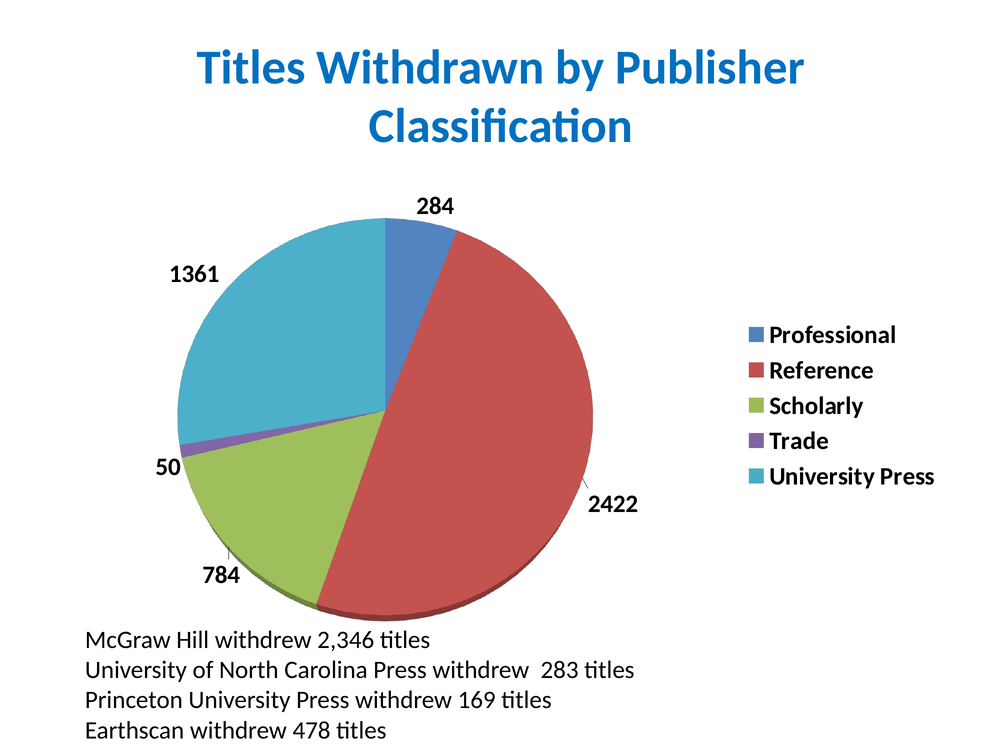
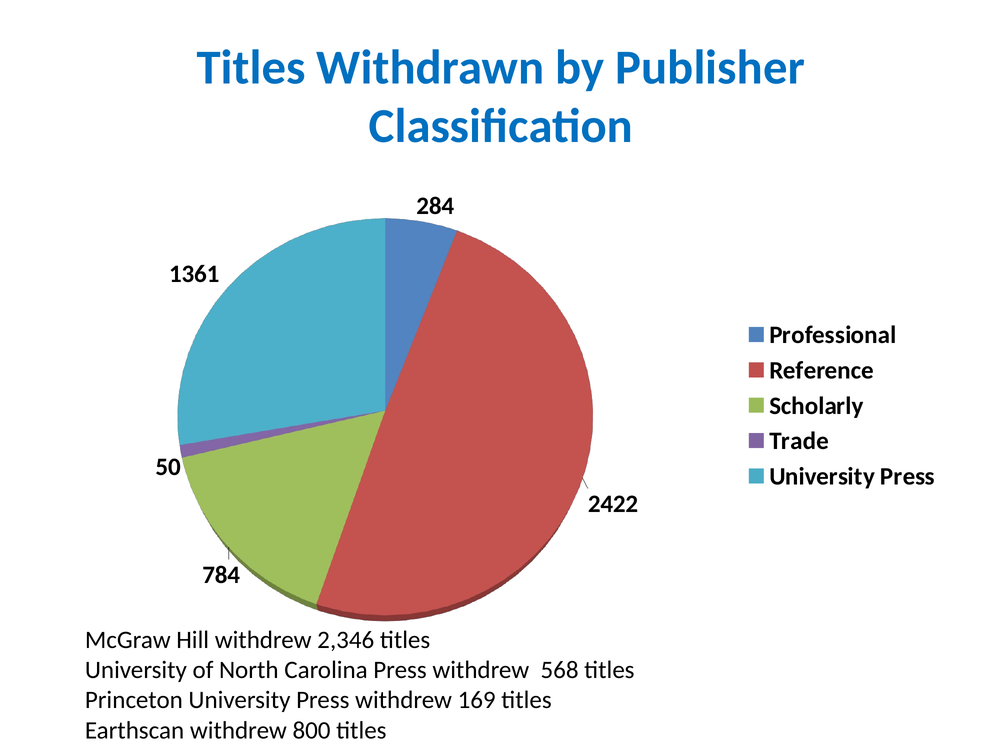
283: 283 -> 568
478: 478 -> 800
